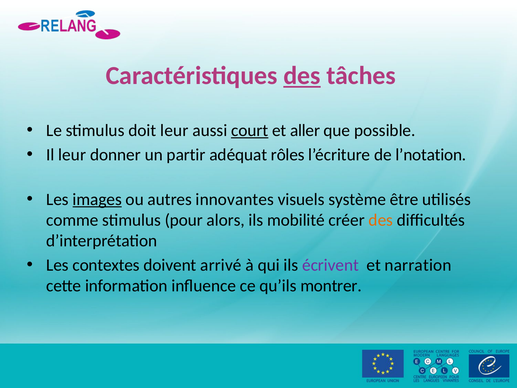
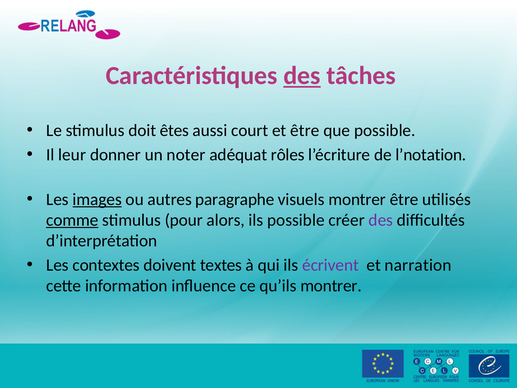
doit leur: leur -> êtes
court underline: present -> none
et aller: aller -> être
partir: partir -> noter
innovantes: innovantes -> paragraphe
visuels système: système -> montrer
comme underline: none -> present
ils mobilité: mobilité -> possible
des at (381, 220) colour: orange -> purple
arrivé: arrivé -> textes
